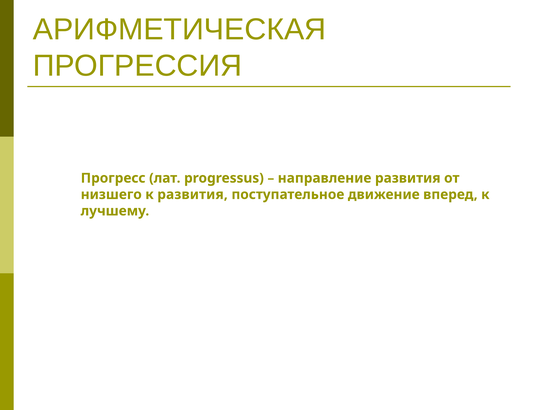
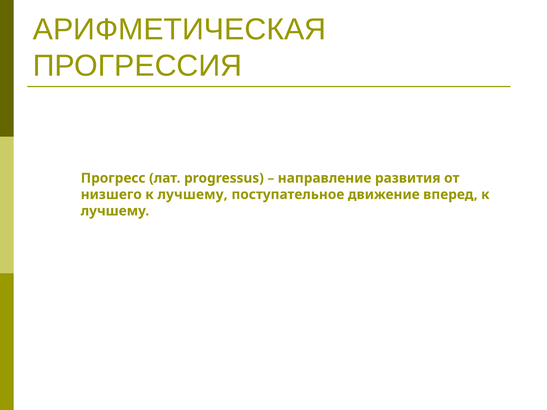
низшего к развития: развития -> лучшему
